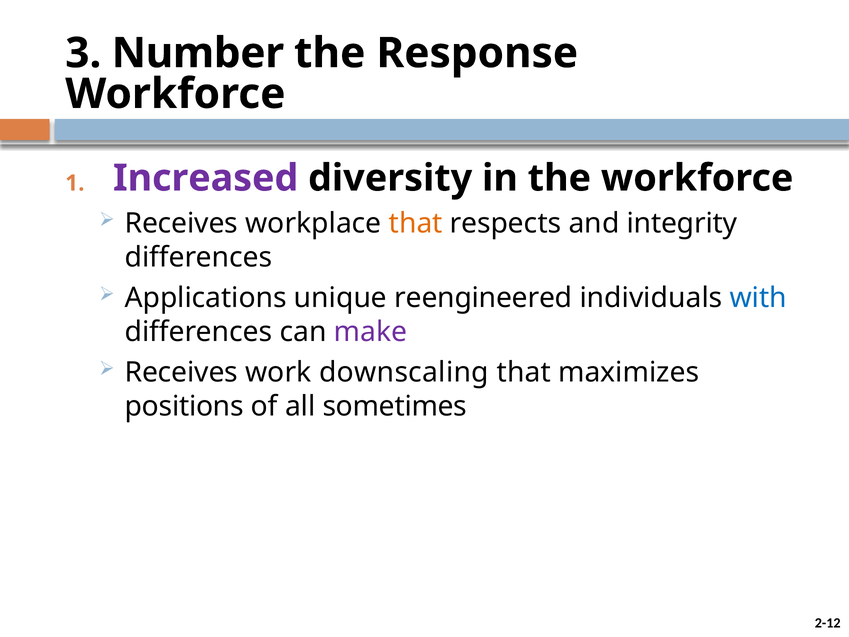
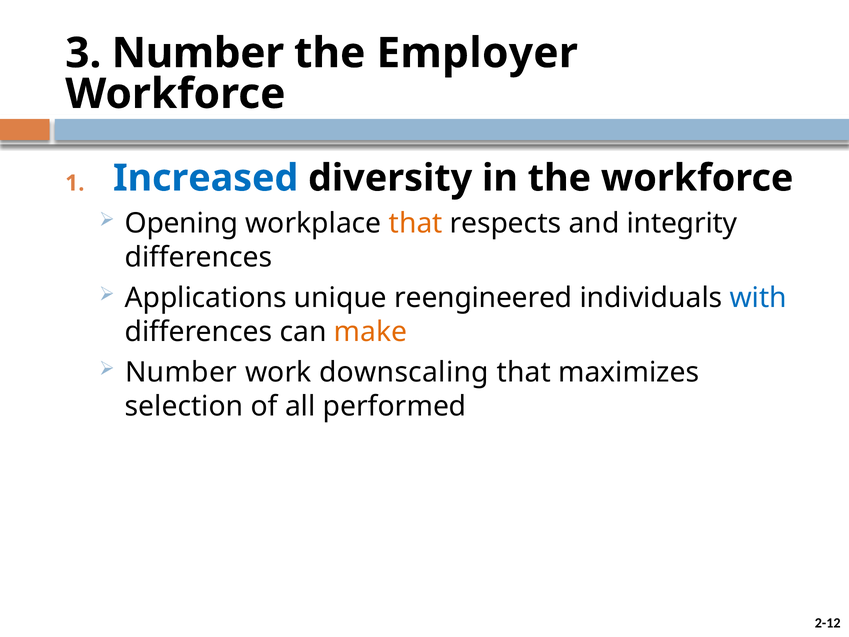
Response: Response -> Employer
Increased colour: purple -> blue
Receives at (181, 224): Receives -> Opening
make colour: purple -> orange
Receives at (181, 372): Receives -> Number
positions: positions -> selection
sometimes: sometimes -> performed
